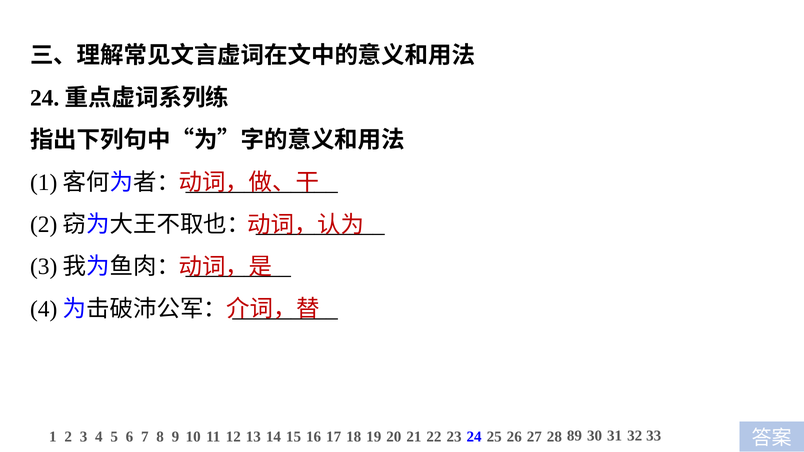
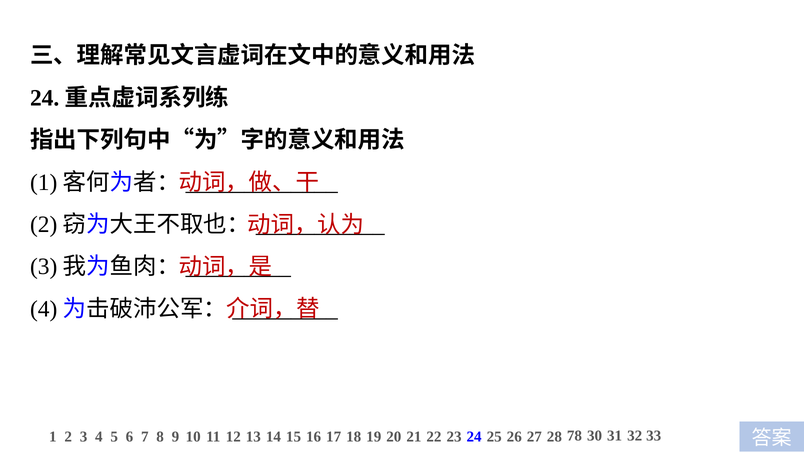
89: 89 -> 78
